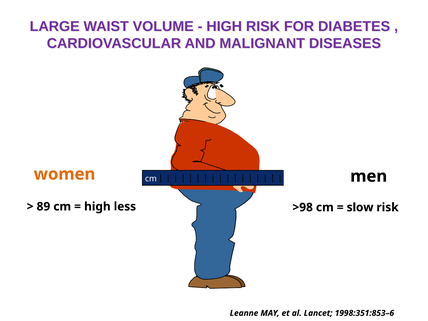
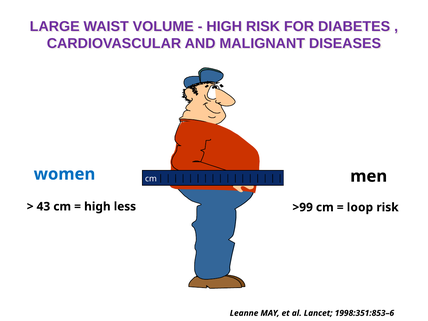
women colour: orange -> blue
89: 89 -> 43
>98: >98 -> >99
slow: slow -> loop
